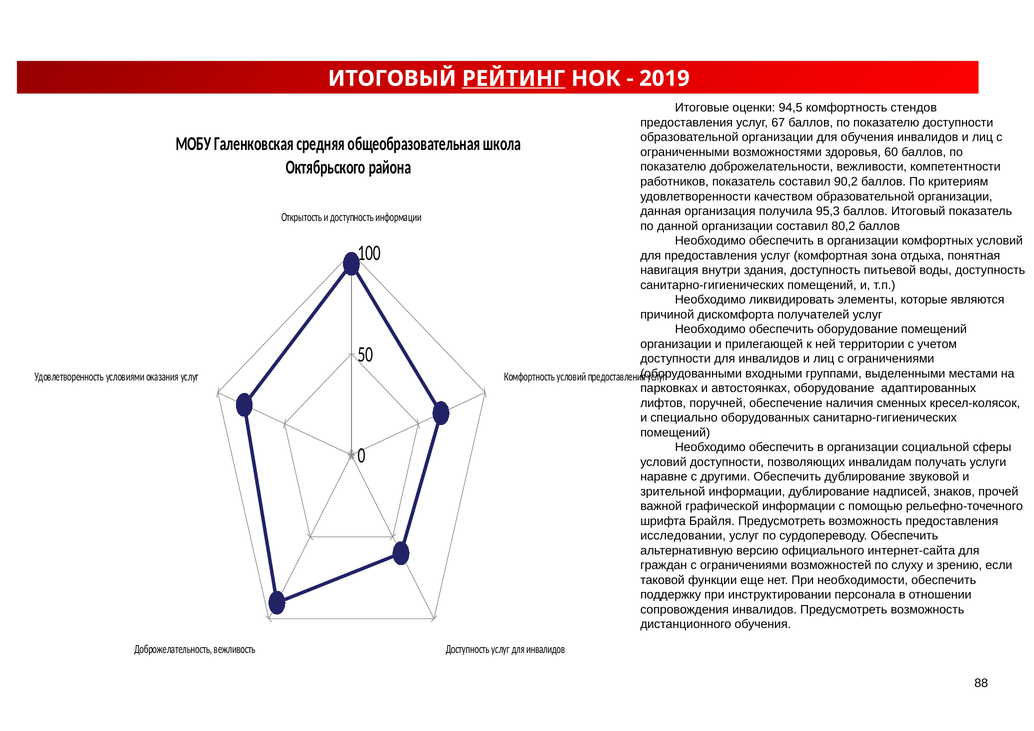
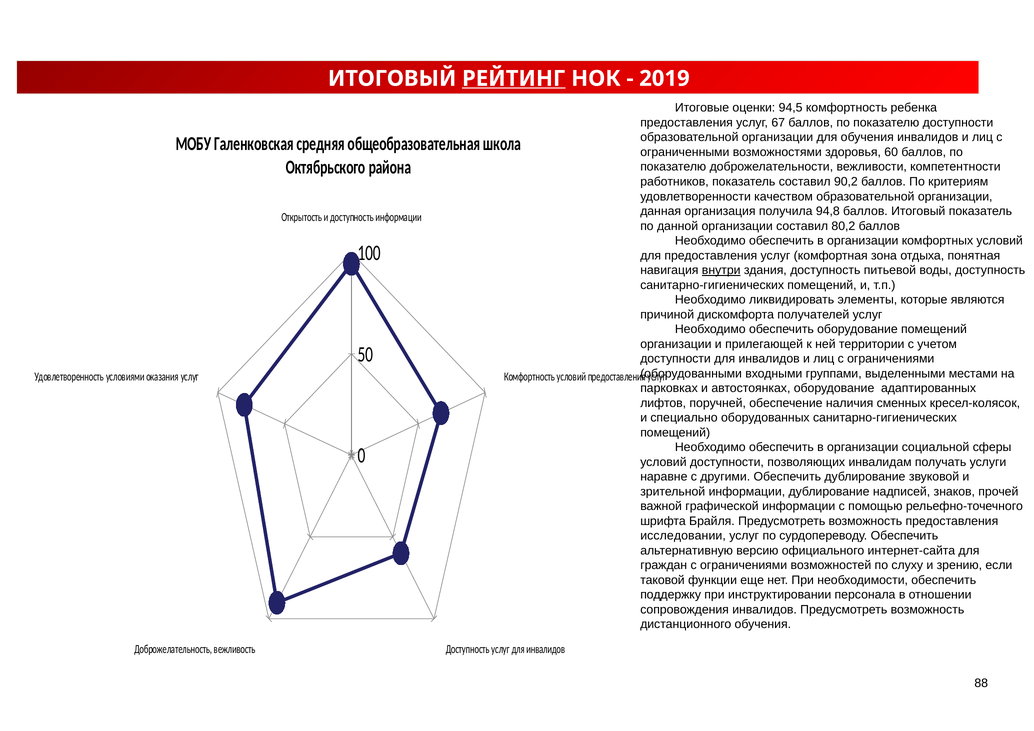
стендов: стендов -> ребенка
95,3: 95,3 -> 94,8
внутри underline: none -> present
